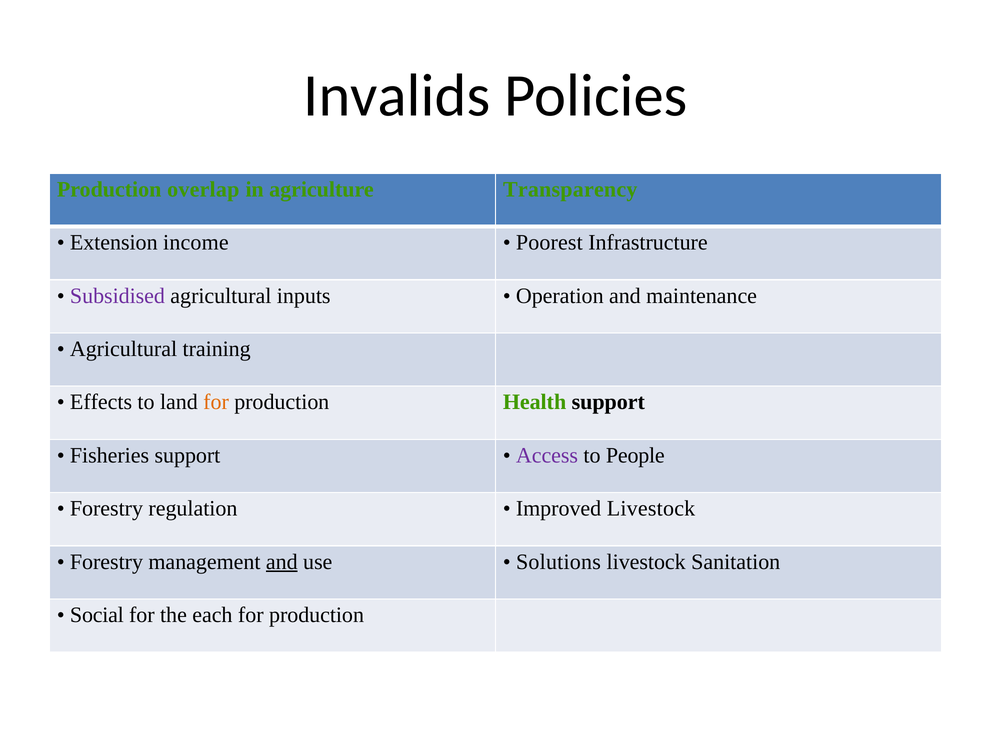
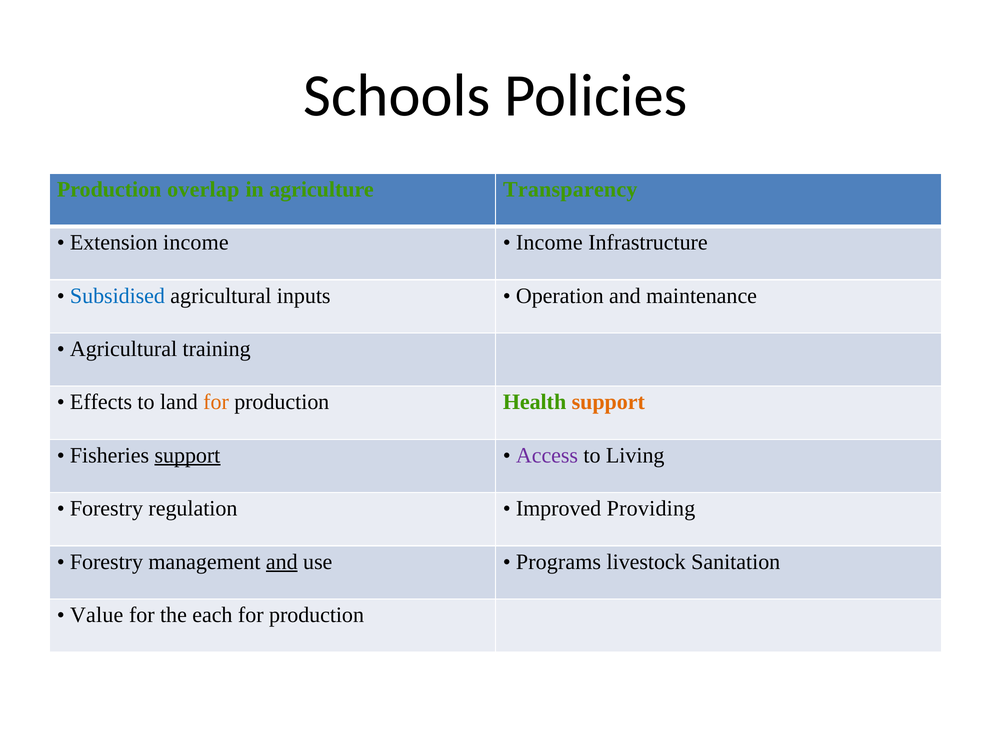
Invalids: Invalids -> Schools
Poorest at (549, 243): Poorest -> Income
Subsidised colour: purple -> blue
support at (608, 402) colour: black -> orange
support at (187, 456) underline: none -> present
People: People -> Living
Improved Livestock: Livestock -> Providing
Solutions: Solutions -> Programs
Social: Social -> Value
